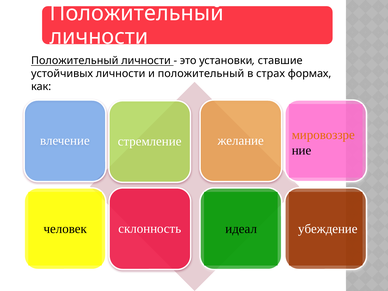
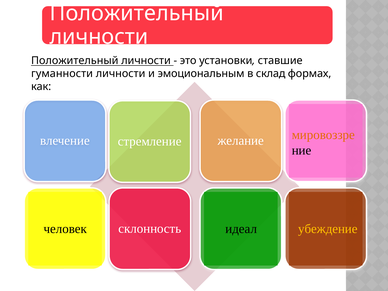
устойчивых: устойчивых -> гуманности
и положительный: положительный -> эмоциональным
страх: страх -> склад
убеждение colour: white -> yellow
